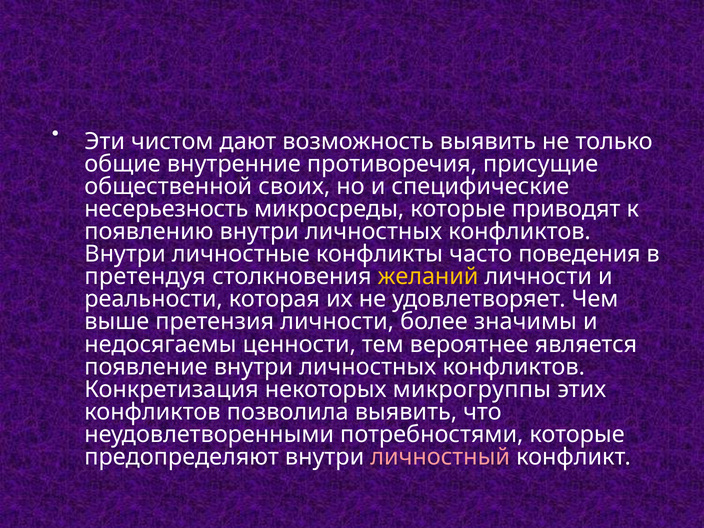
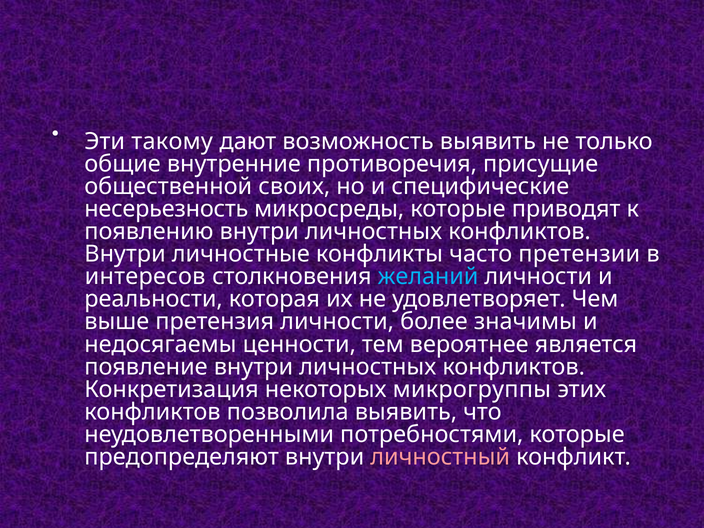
чистом: чистом -> такому
поведения: поведения -> претензии
претендуя: претендуя -> интересов
желаний colour: yellow -> light blue
